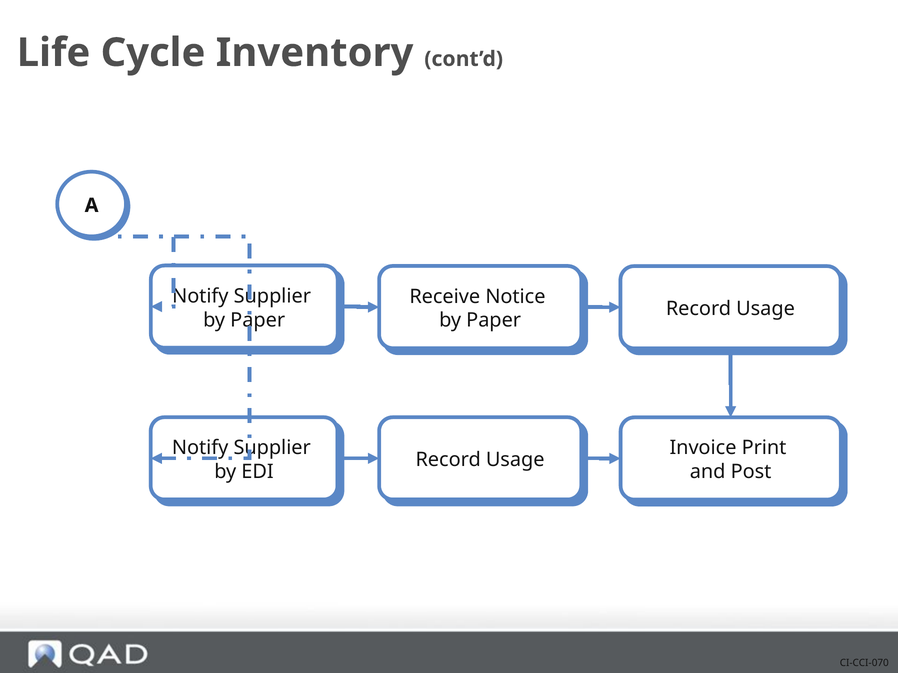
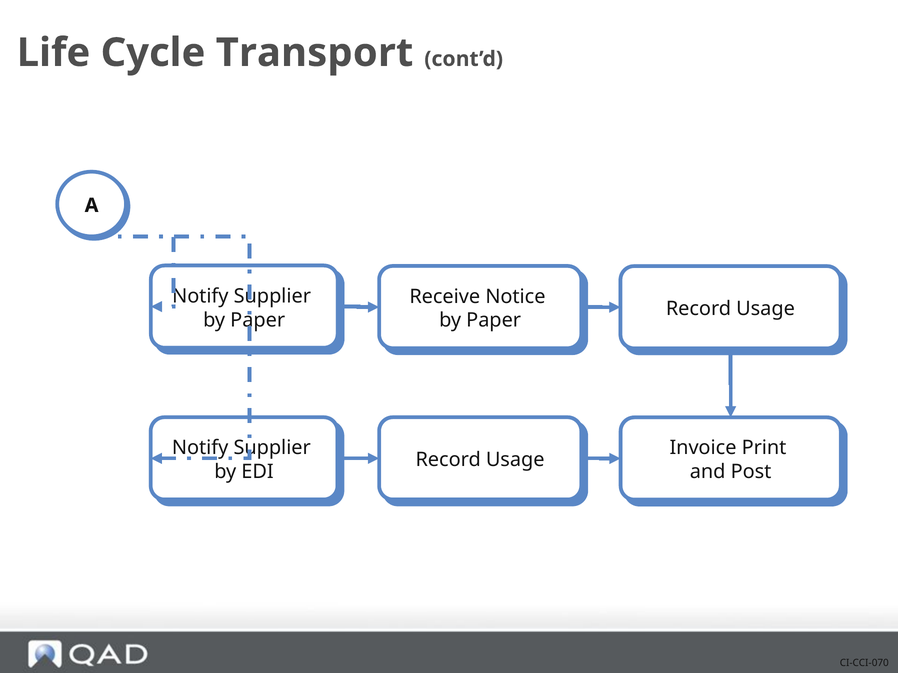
Inventory: Inventory -> Transport
